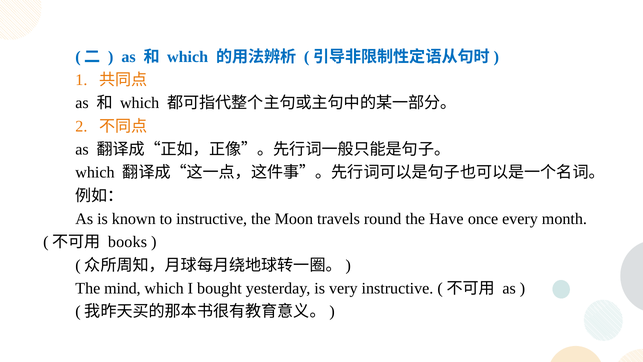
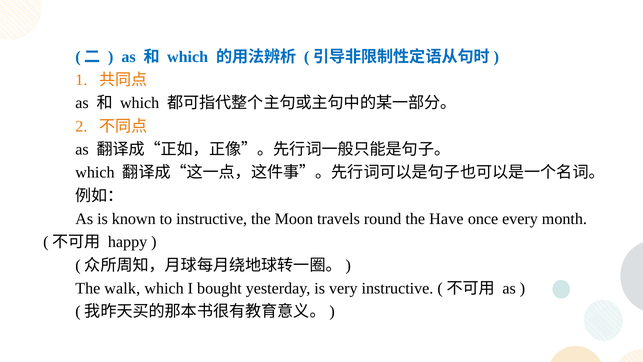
books: books -> happy
mind: mind -> walk
